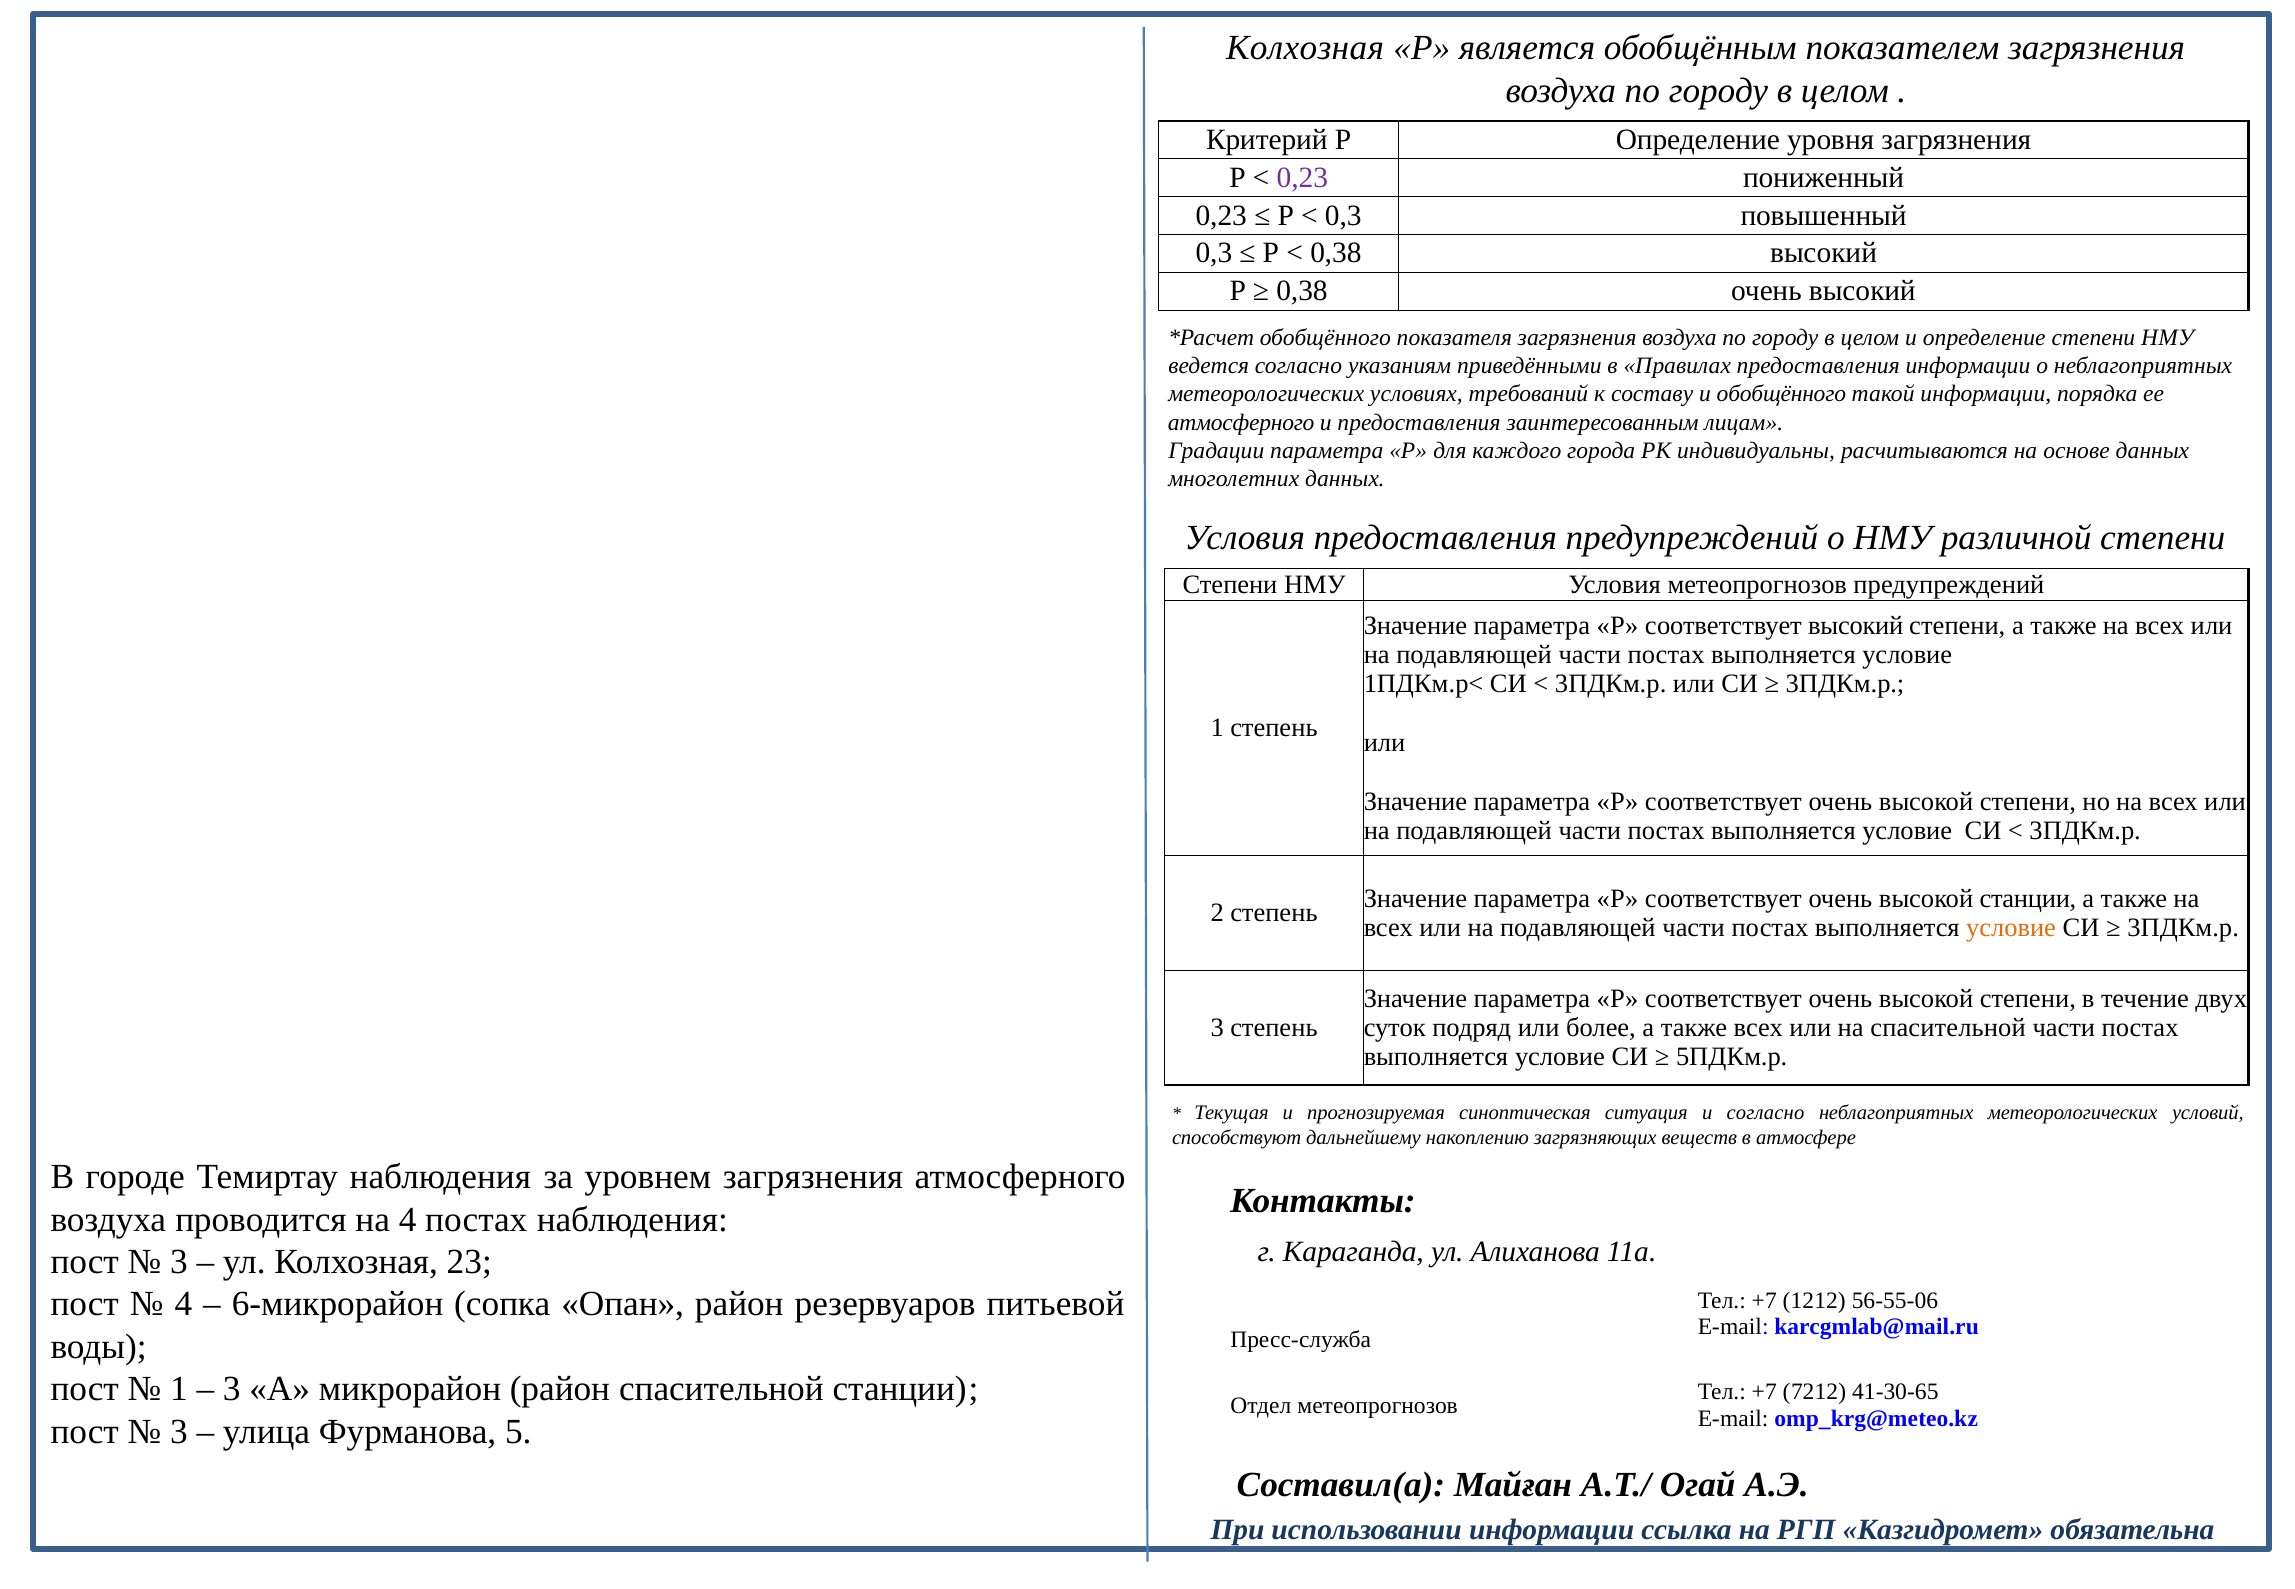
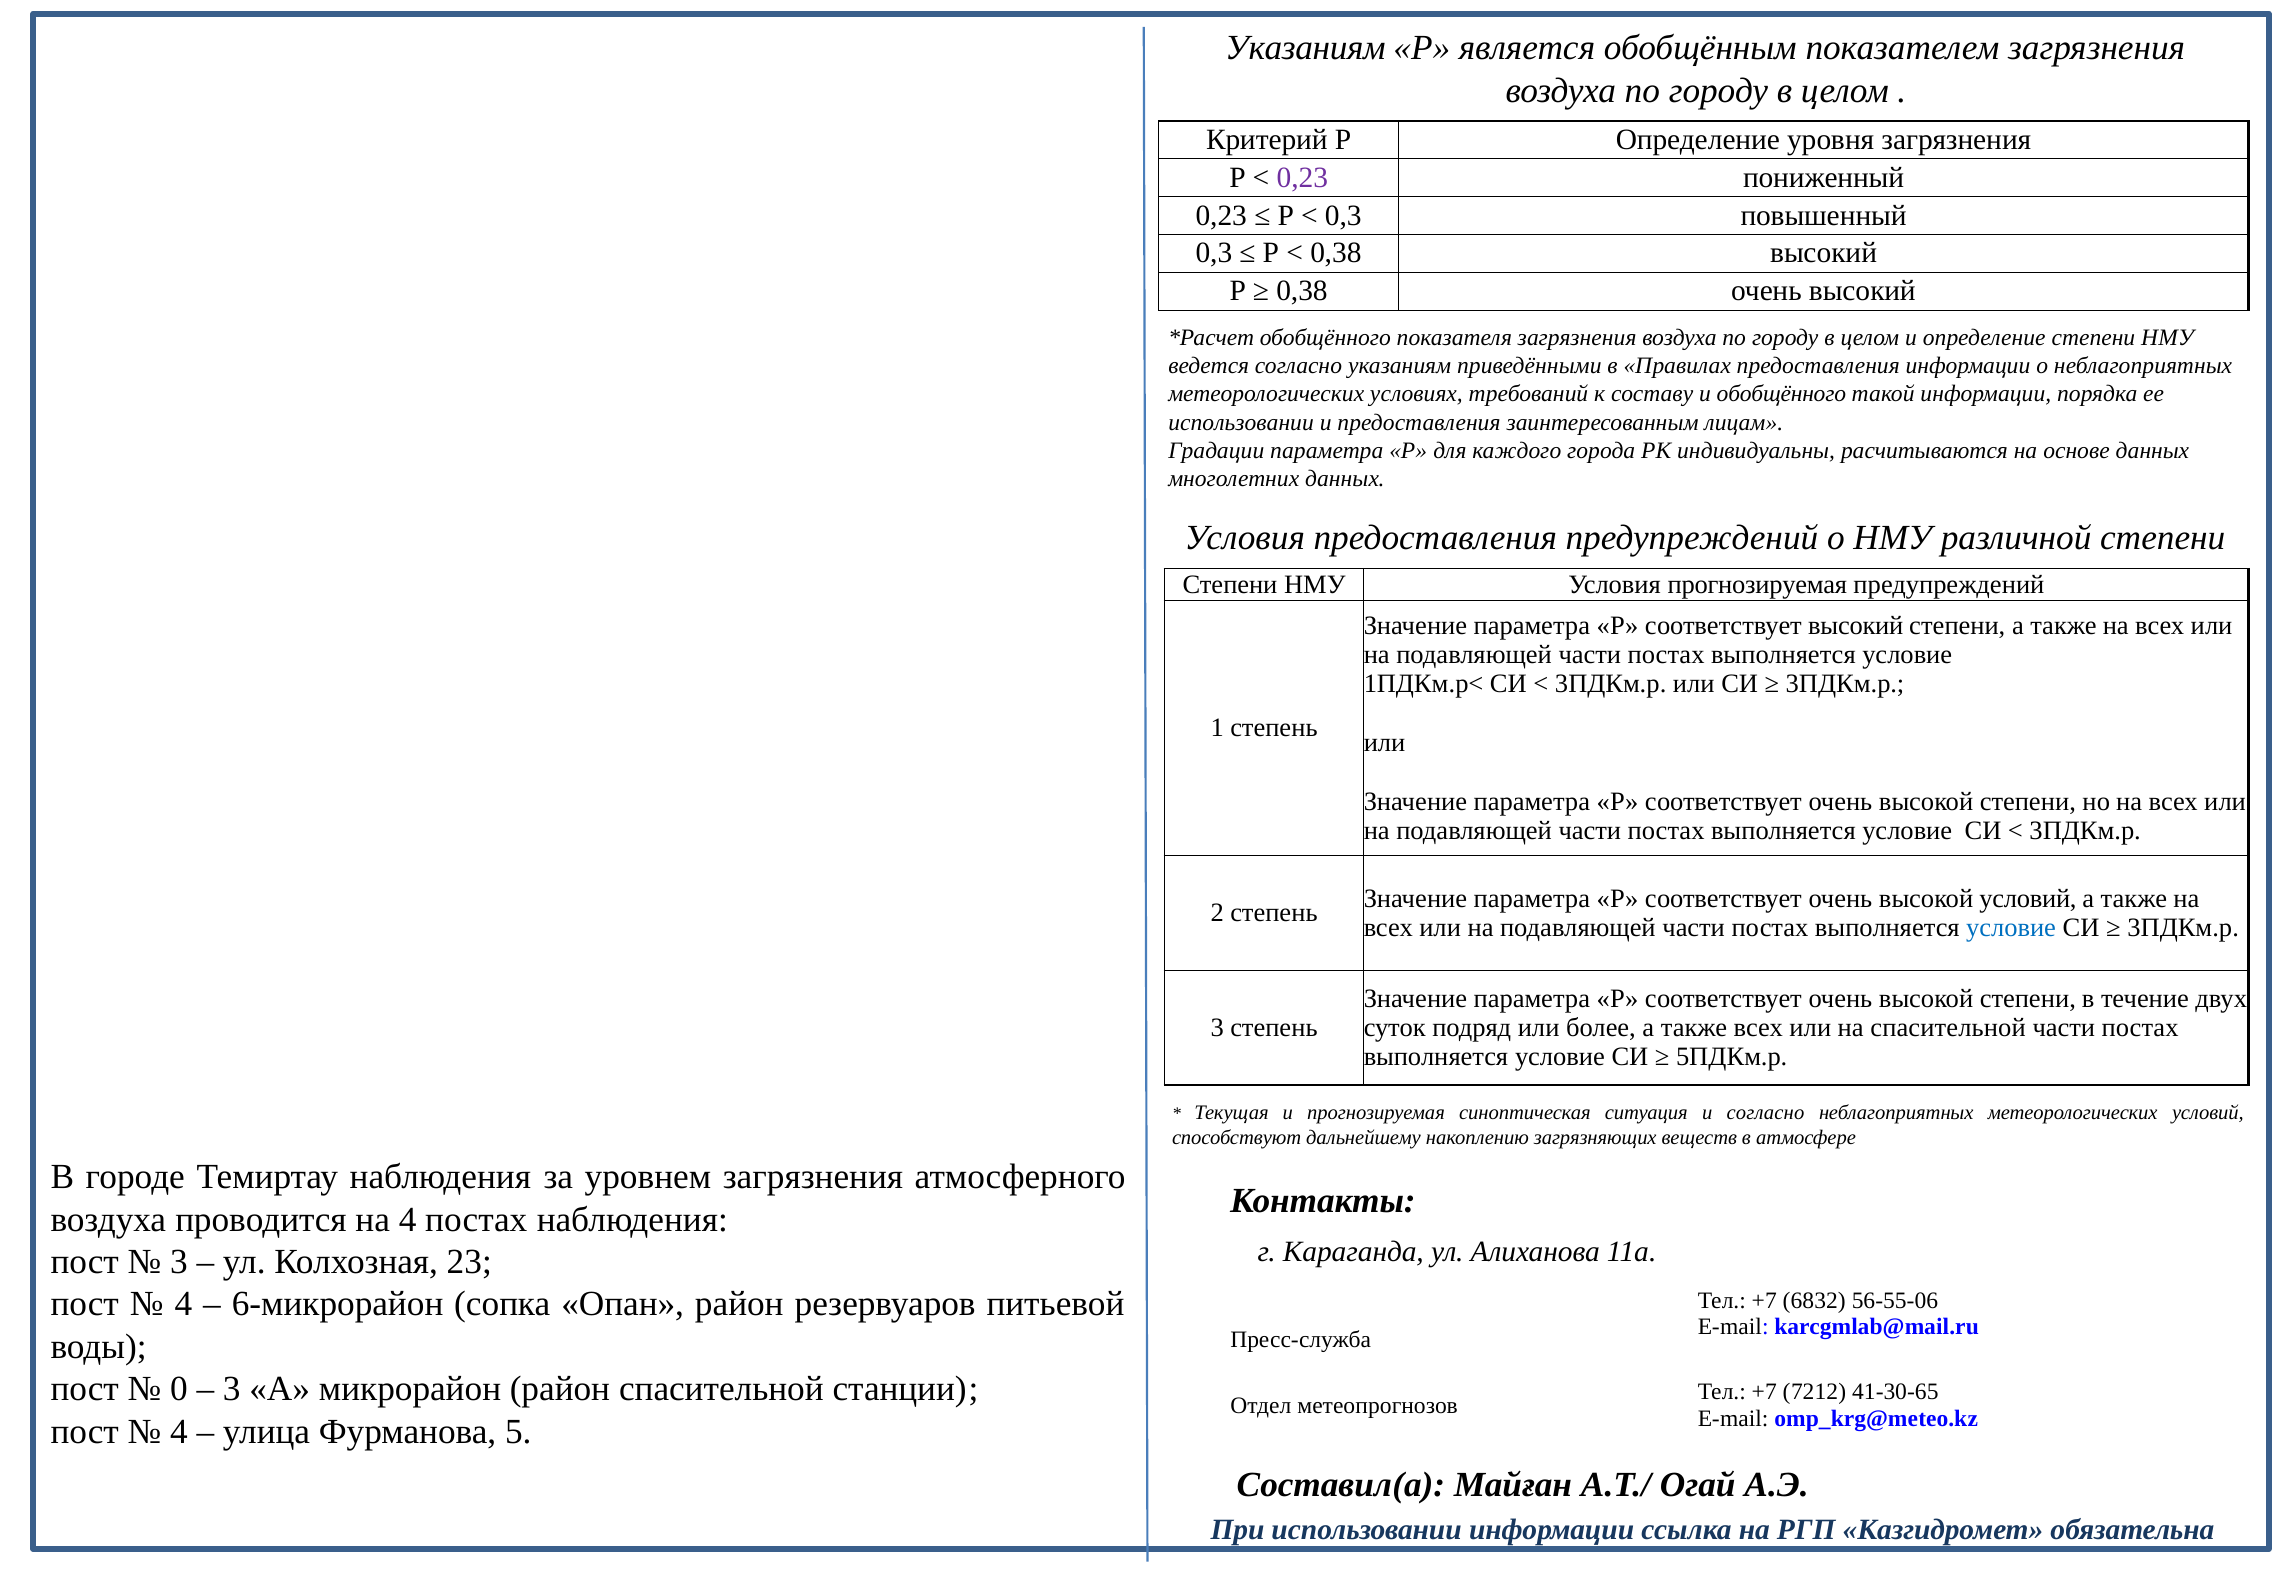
Колхозная at (1305, 48): Колхозная -> Указаниям
атмосферного at (1241, 422): атмосферного -> использовании
Условия метеопрогнозов: метеопрогнозов -> прогнозируемая
высокой станции: станции -> условий
условие at (2011, 928) colour: orange -> blue
1212: 1212 -> 6832
1 at (179, 1389): 1 -> 0
3 at (179, 1431): 3 -> 4
